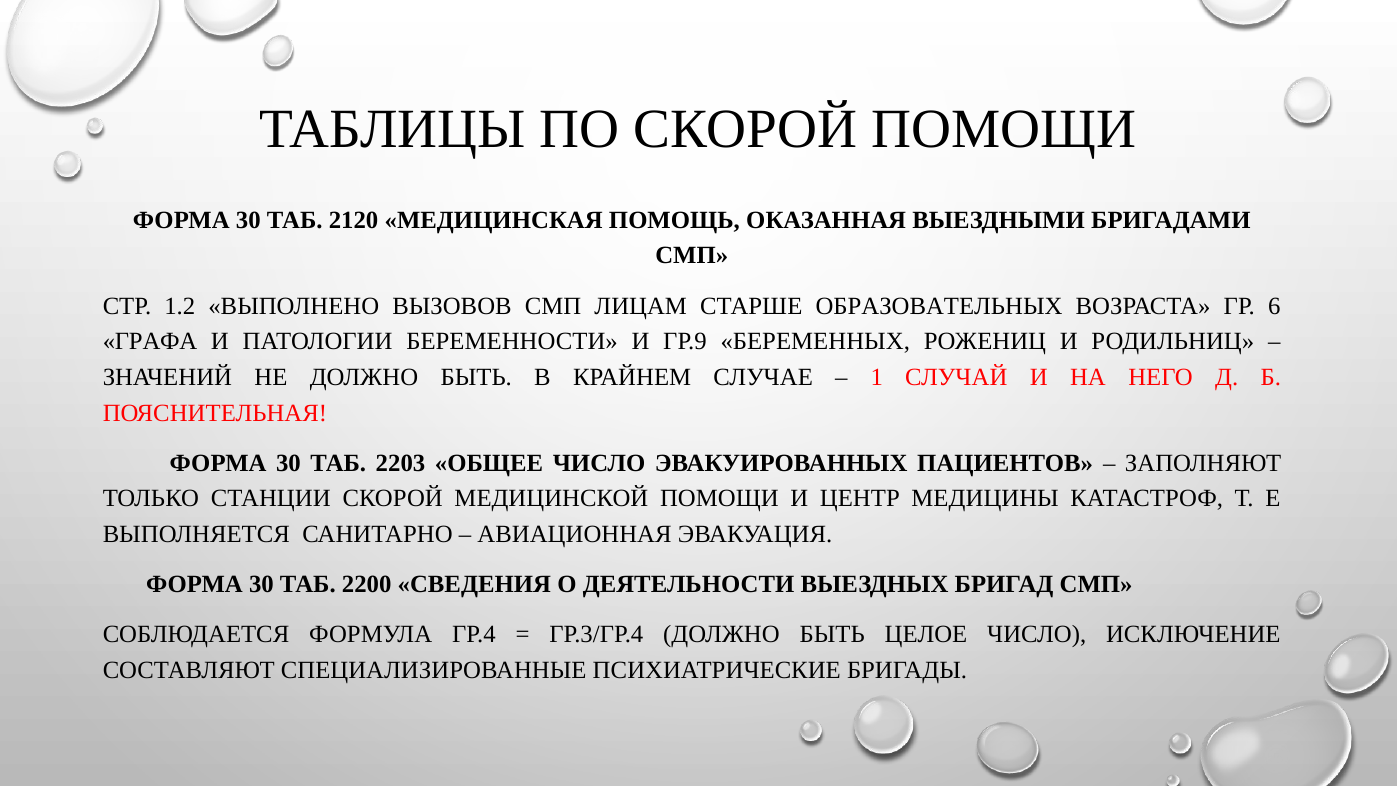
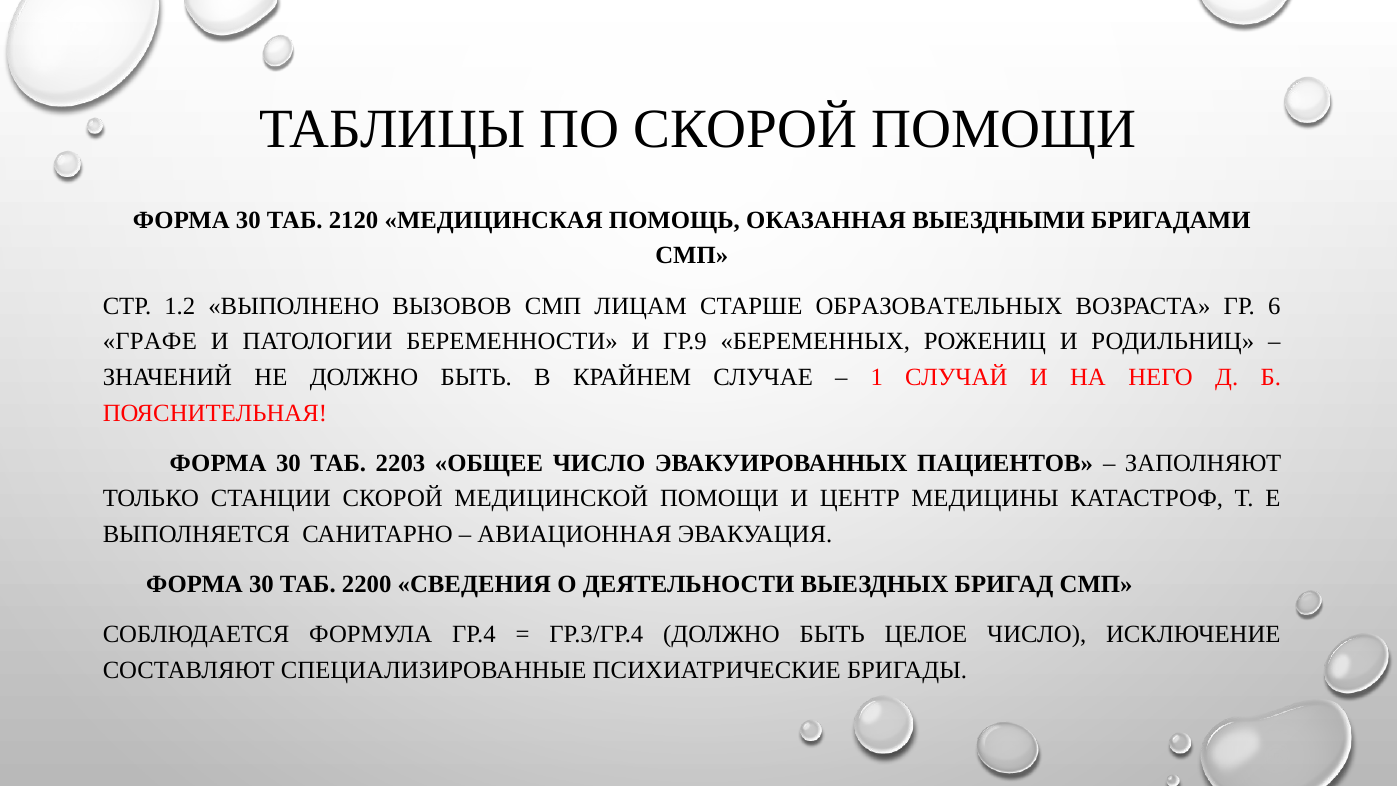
ГРАФА: ГРАФА -> ГРАФЕ
